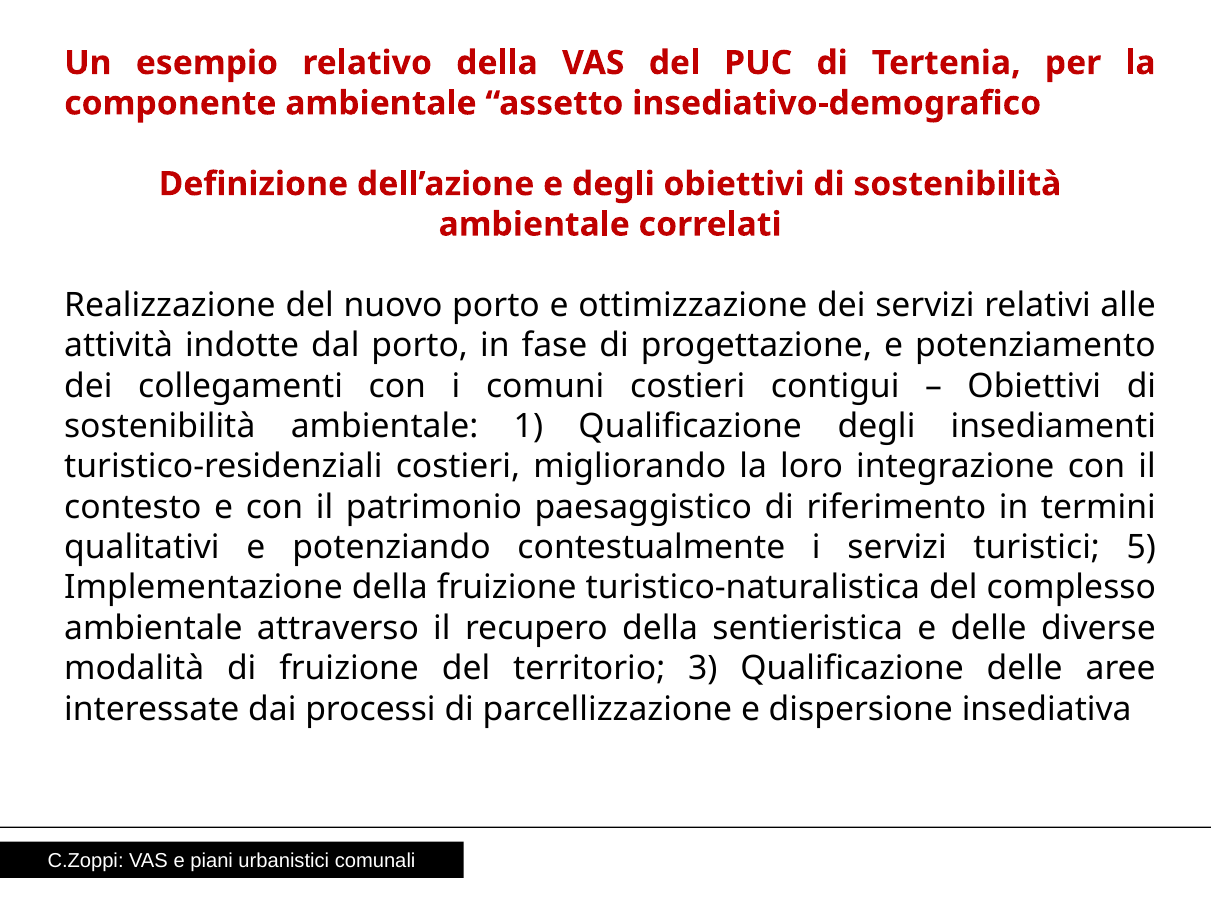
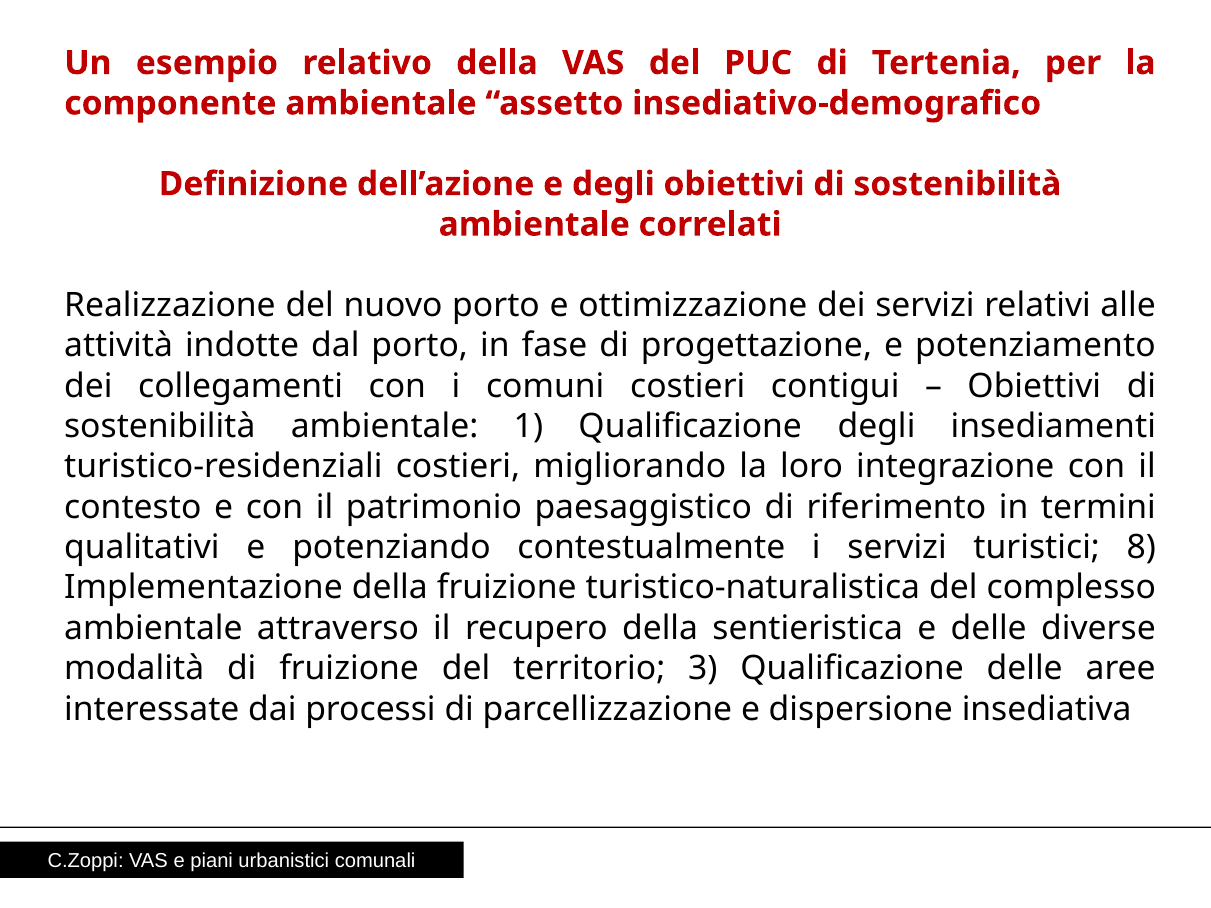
5: 5 -> 8
